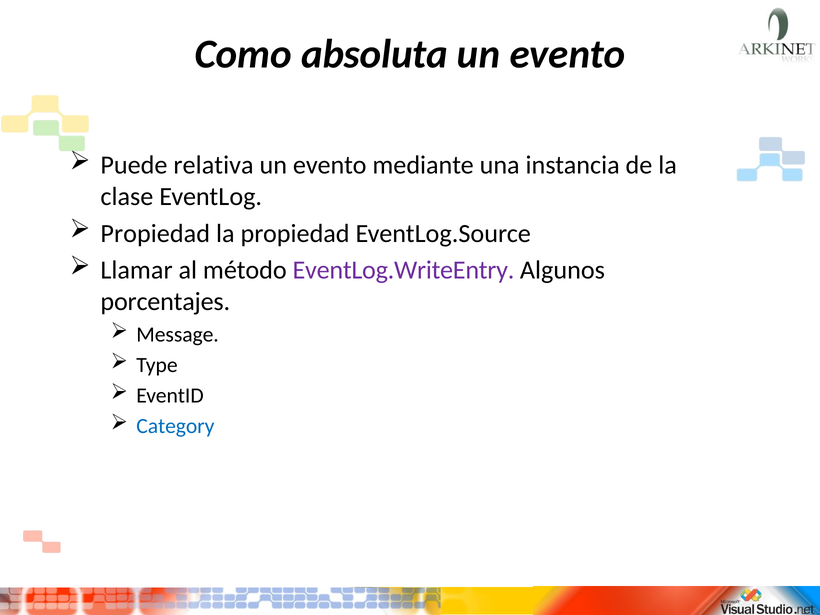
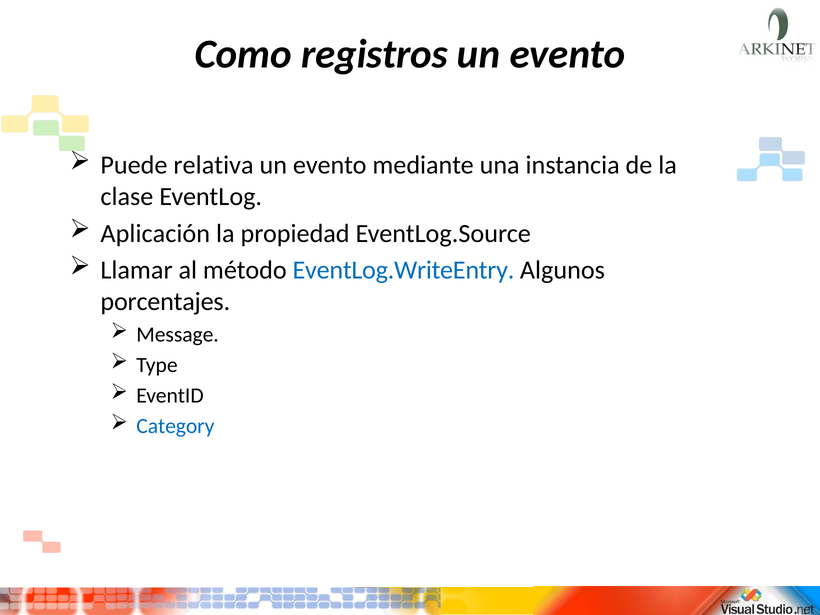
absoluta: absoluta -> registros
Propiedad at (155, 233): Propiedad -> Aplicación
EventLog.WriteEntry colour: purple -> blue
